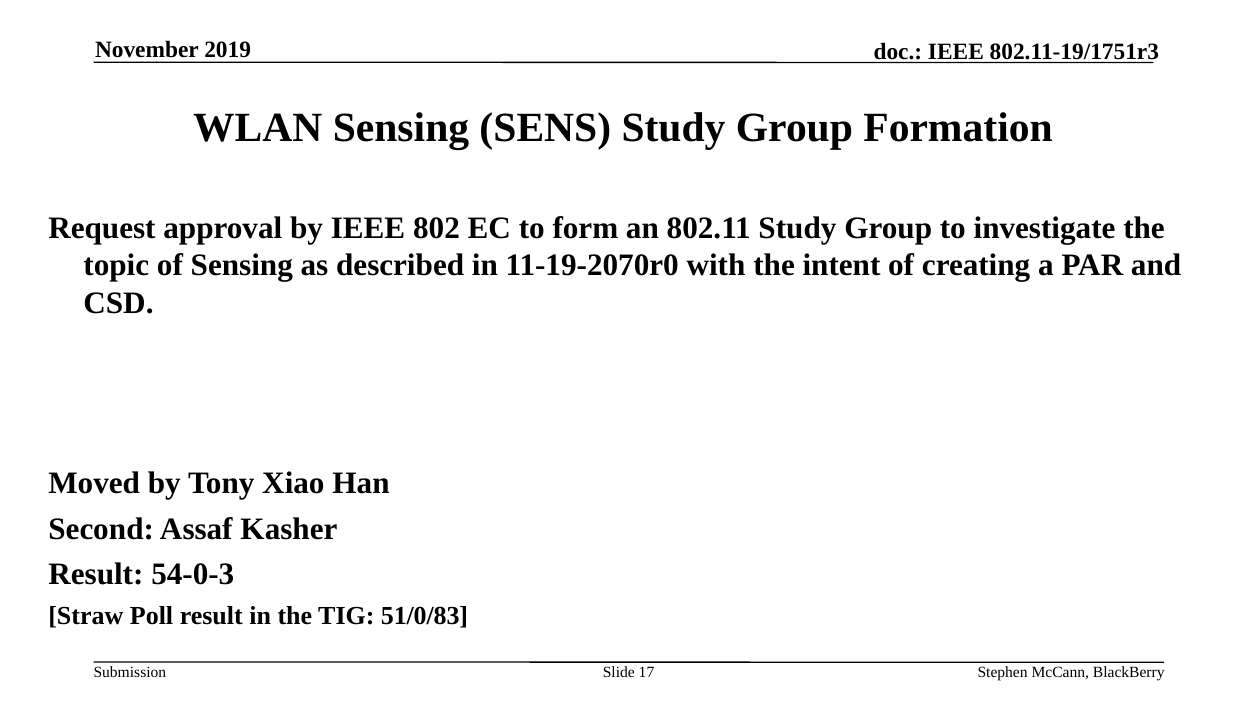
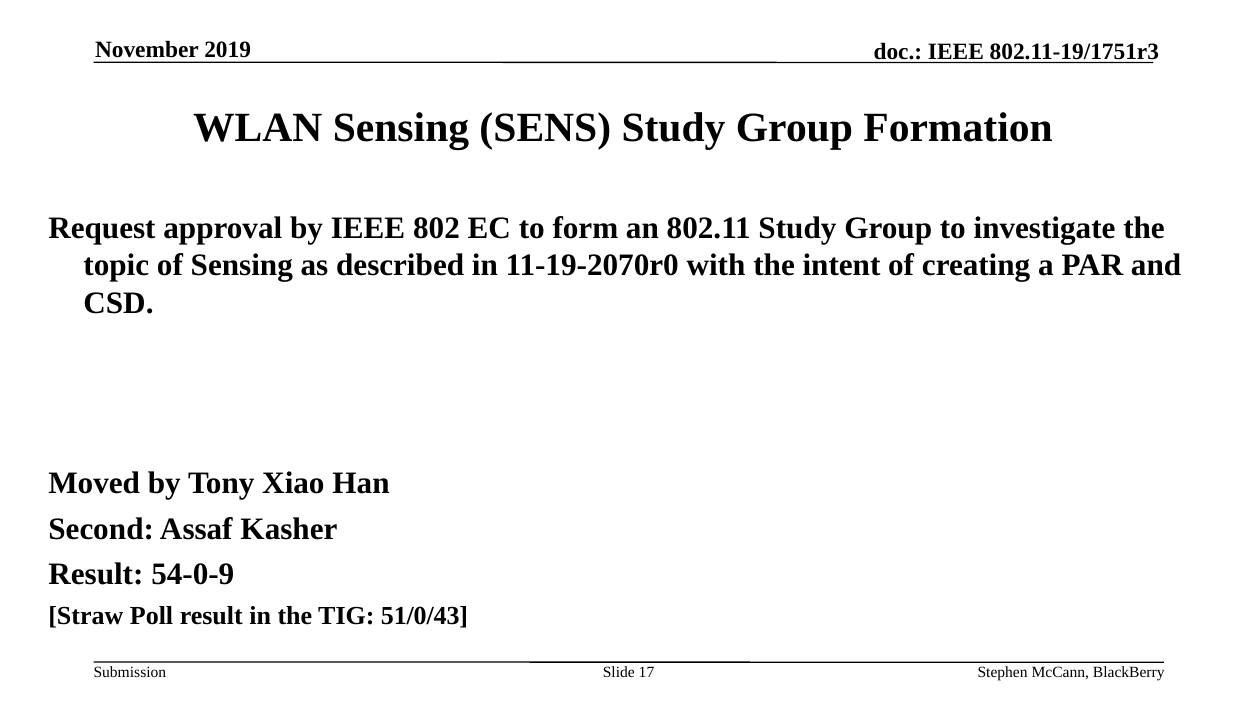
54-0-3: 54-0-3 -> 54-0-9
51/0/83: 51/0/83 -> 51/0/43
